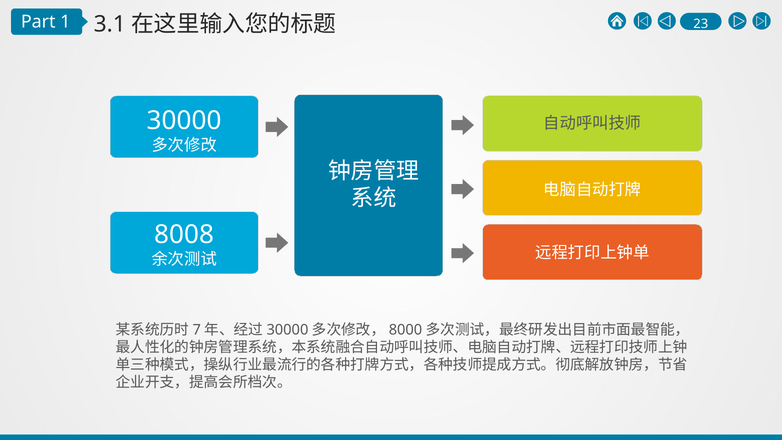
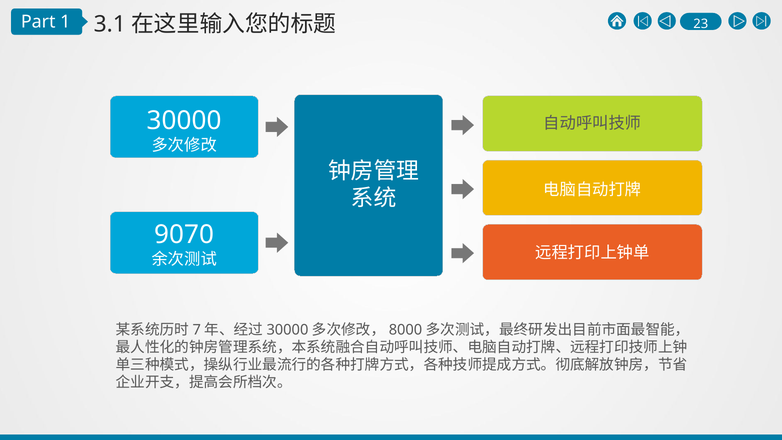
8008: 8008 -> 9070
